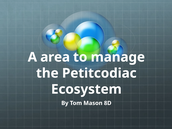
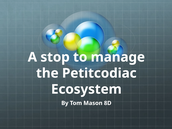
area: area -> stop
